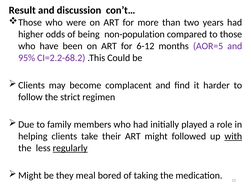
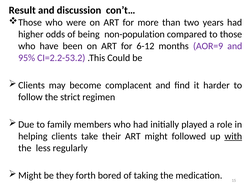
AOR=5: AOR=5 -> AOR=9
CI=2.2-68.2: CI=2.2-68.2 -> CI=2.2-53.2
regularly underline: present -> none
meal: meal -> forth
